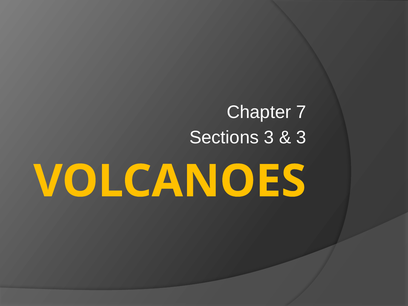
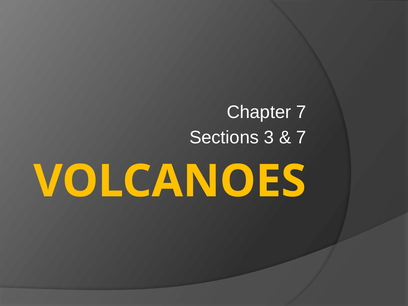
3 at (301, 137): 3 -> 7
